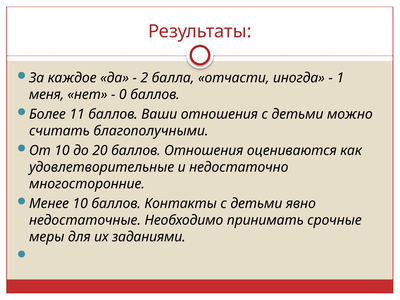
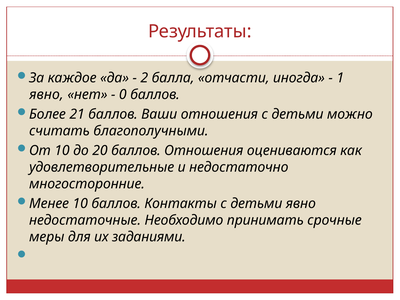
меня at (47, 95): меня -> явно
11: 11 -> 21
